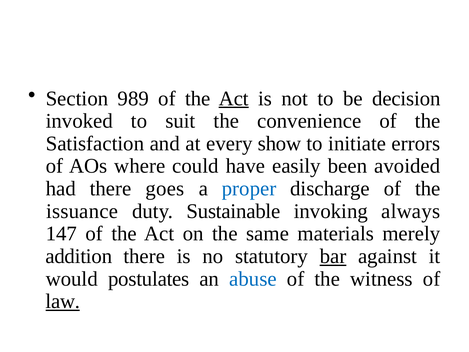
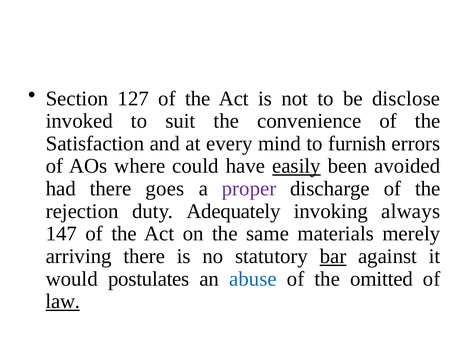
989: 989 -> 127
Act at (234, 98) underline: present -> none
decision: decision -> disclose
show: show -> mind
initiate: initiate -> furnish
easily underline: none -> present
proper colour: blue -> purple
issuance: issuance -> rejection
Sustainable: Sustainable -> Adequately
addition: addition -> arriving
witness: witness -> omitted
